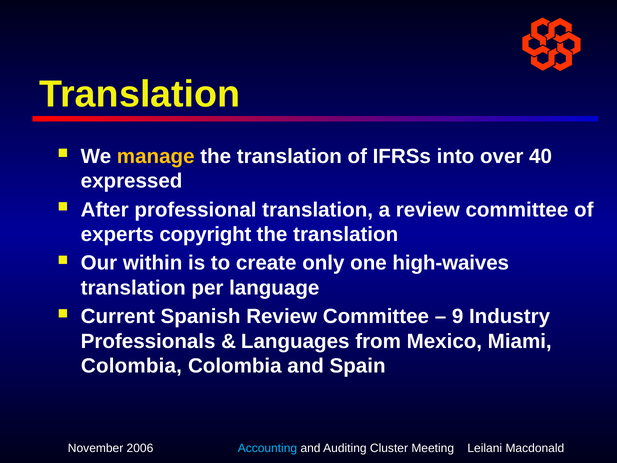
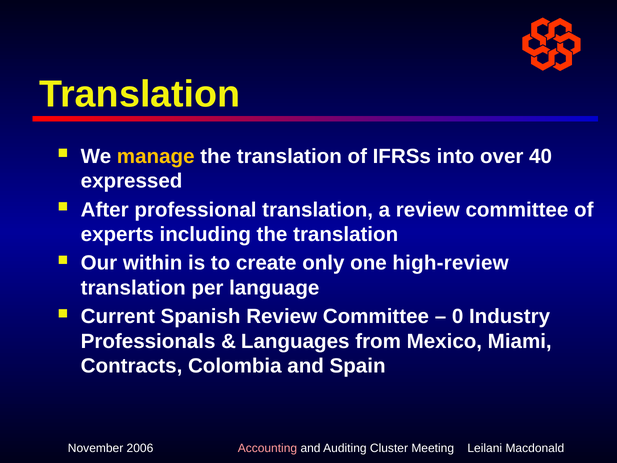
copyright: copyright -> including
high-waives: high-waives -> high-review
9: 9 -> 0
Colombia at (131, 366): Colombia -> Contracts
Accounting colour: light blue -> pink
